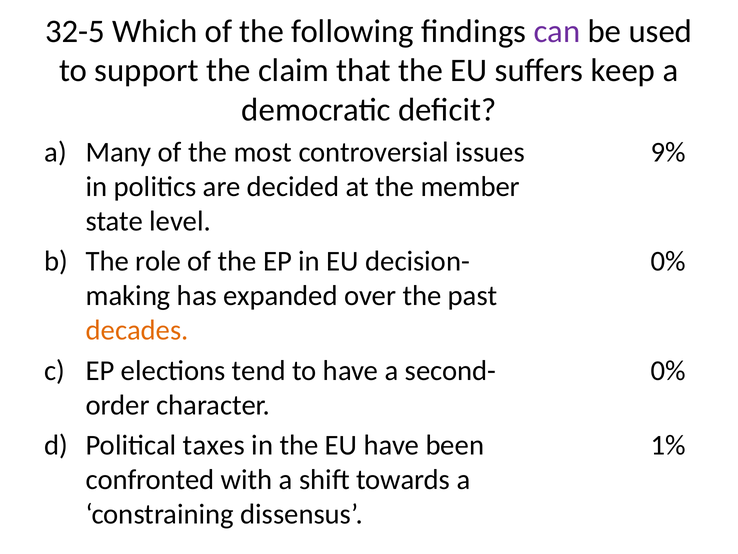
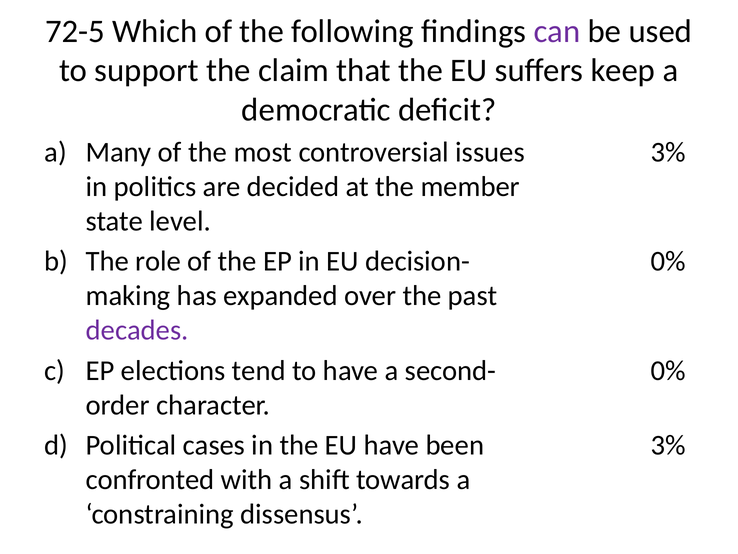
32-5: 32-5 -> 72-5
9% at (668, 152): 9% -> 3%
decades colour: orange -> purple
taxes: taxes -> cases
1% at (668, 445): 1% -> 3%
